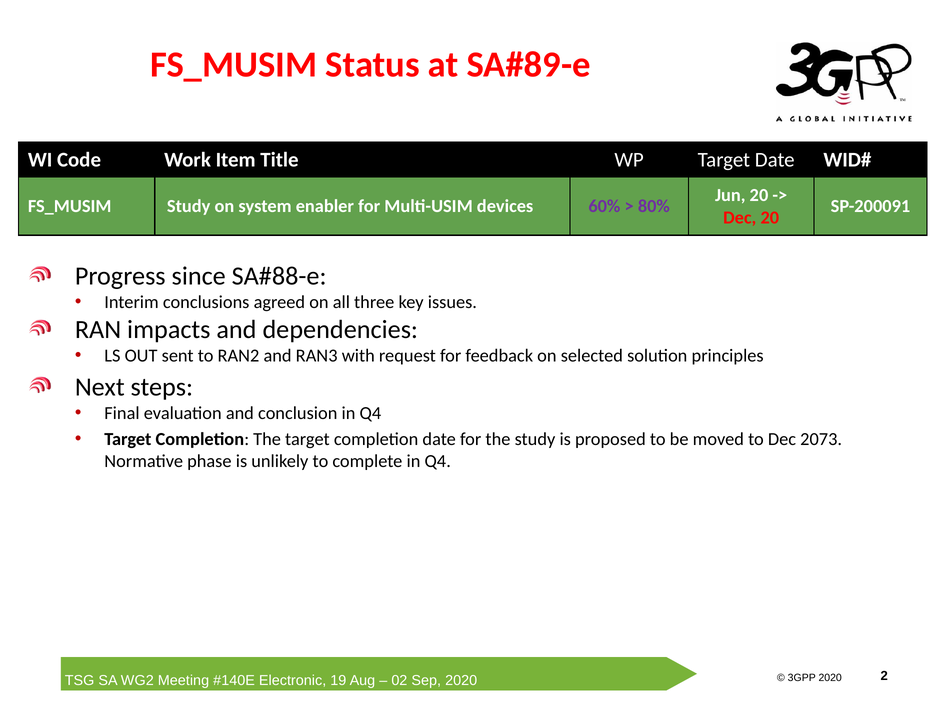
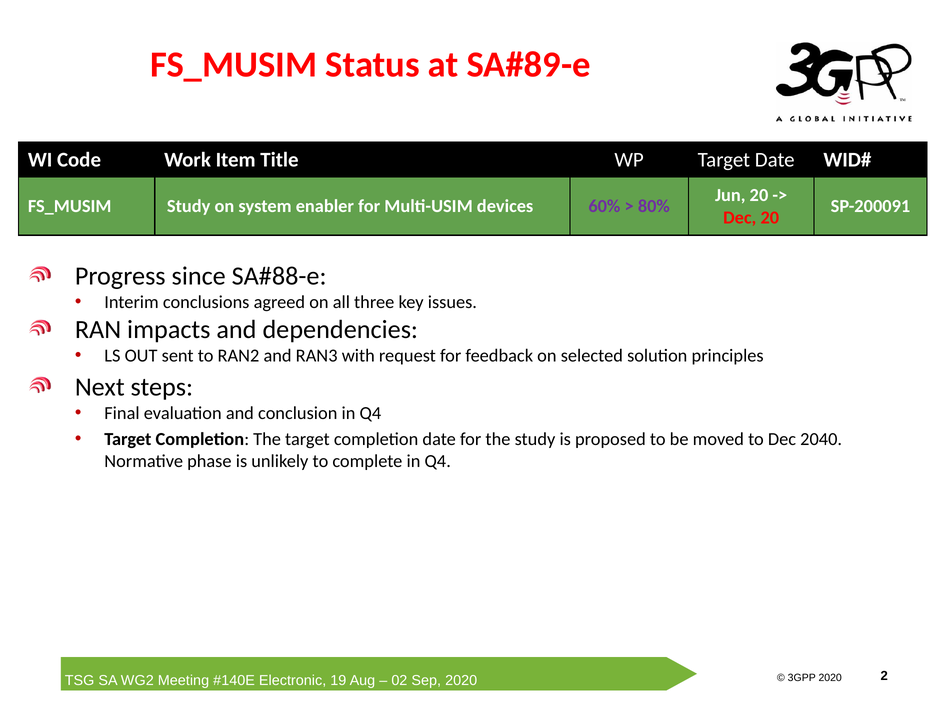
2073: 2073 -> 2040
